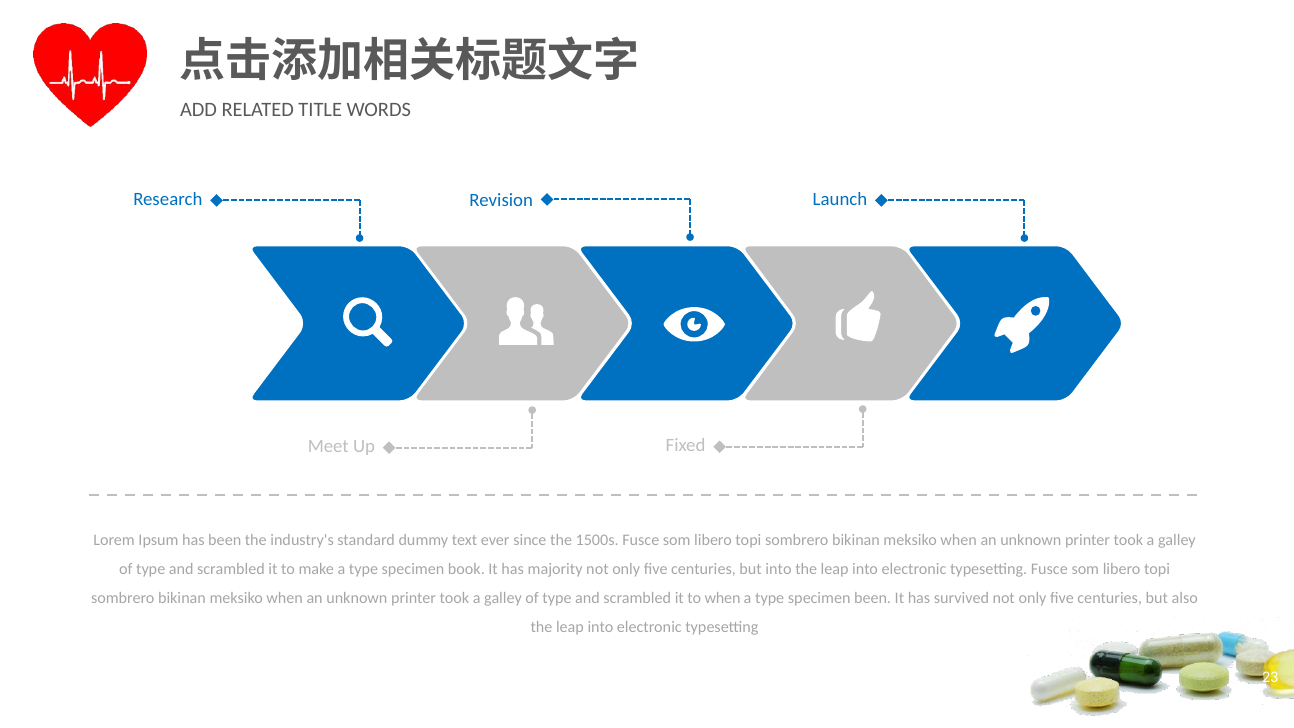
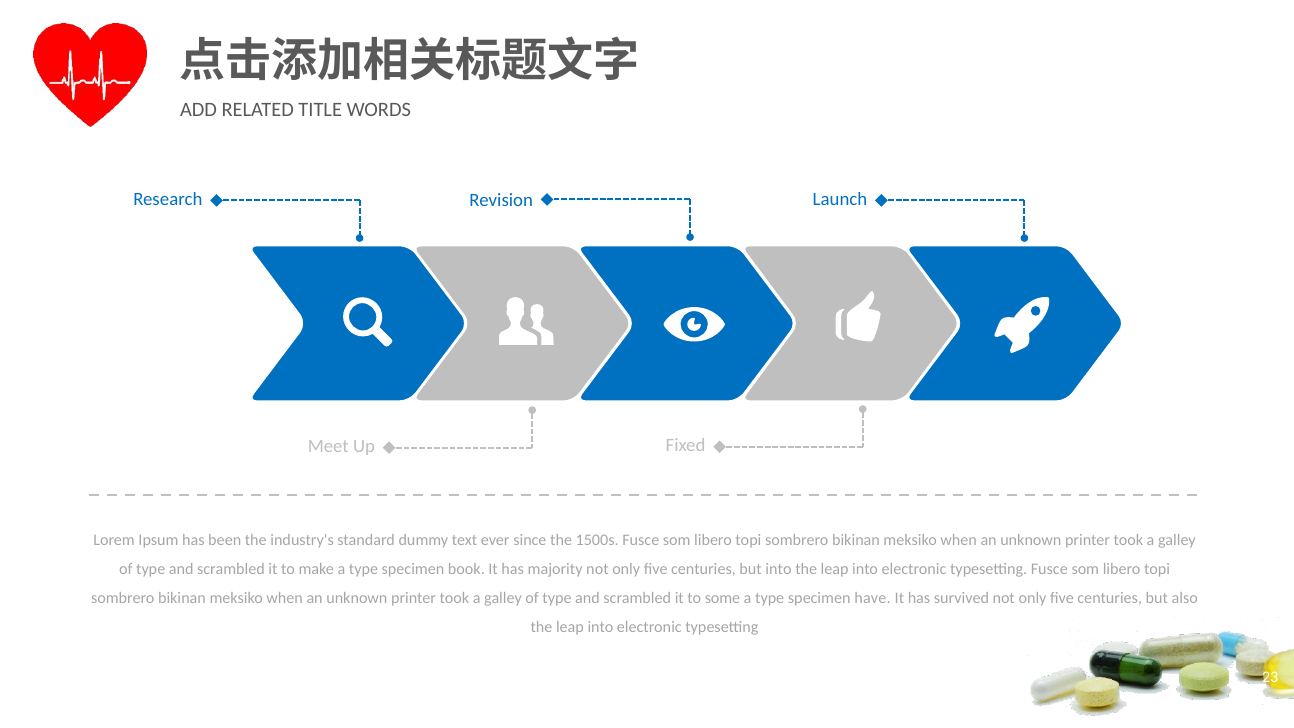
to when: when -> some
specimen been: been -> have
